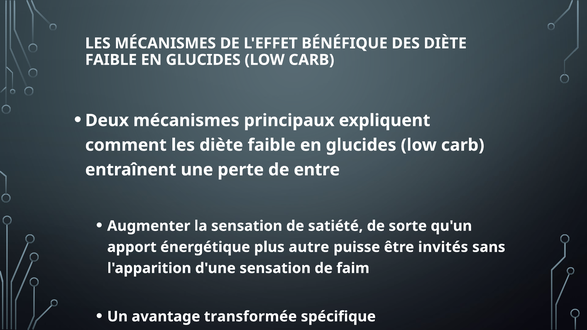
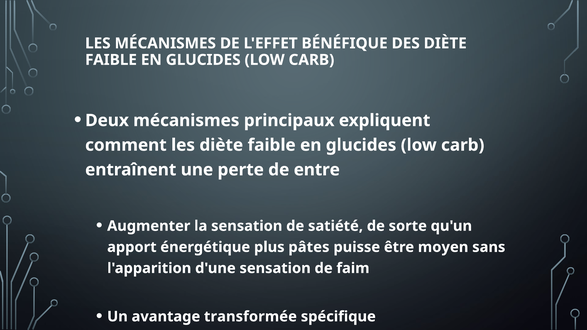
autre: autre -> pâtes
invités: invités -> moyen
